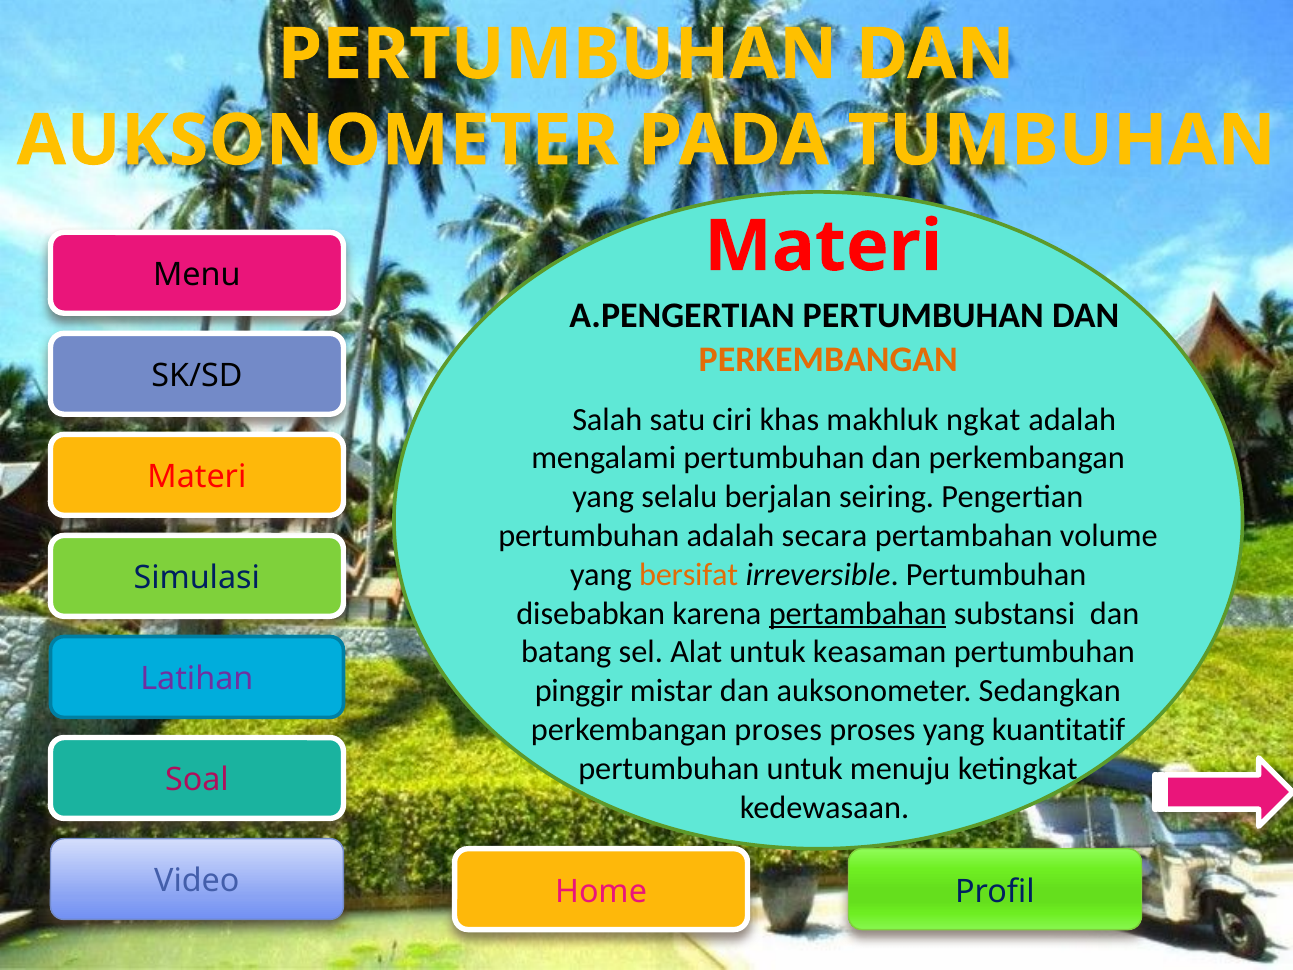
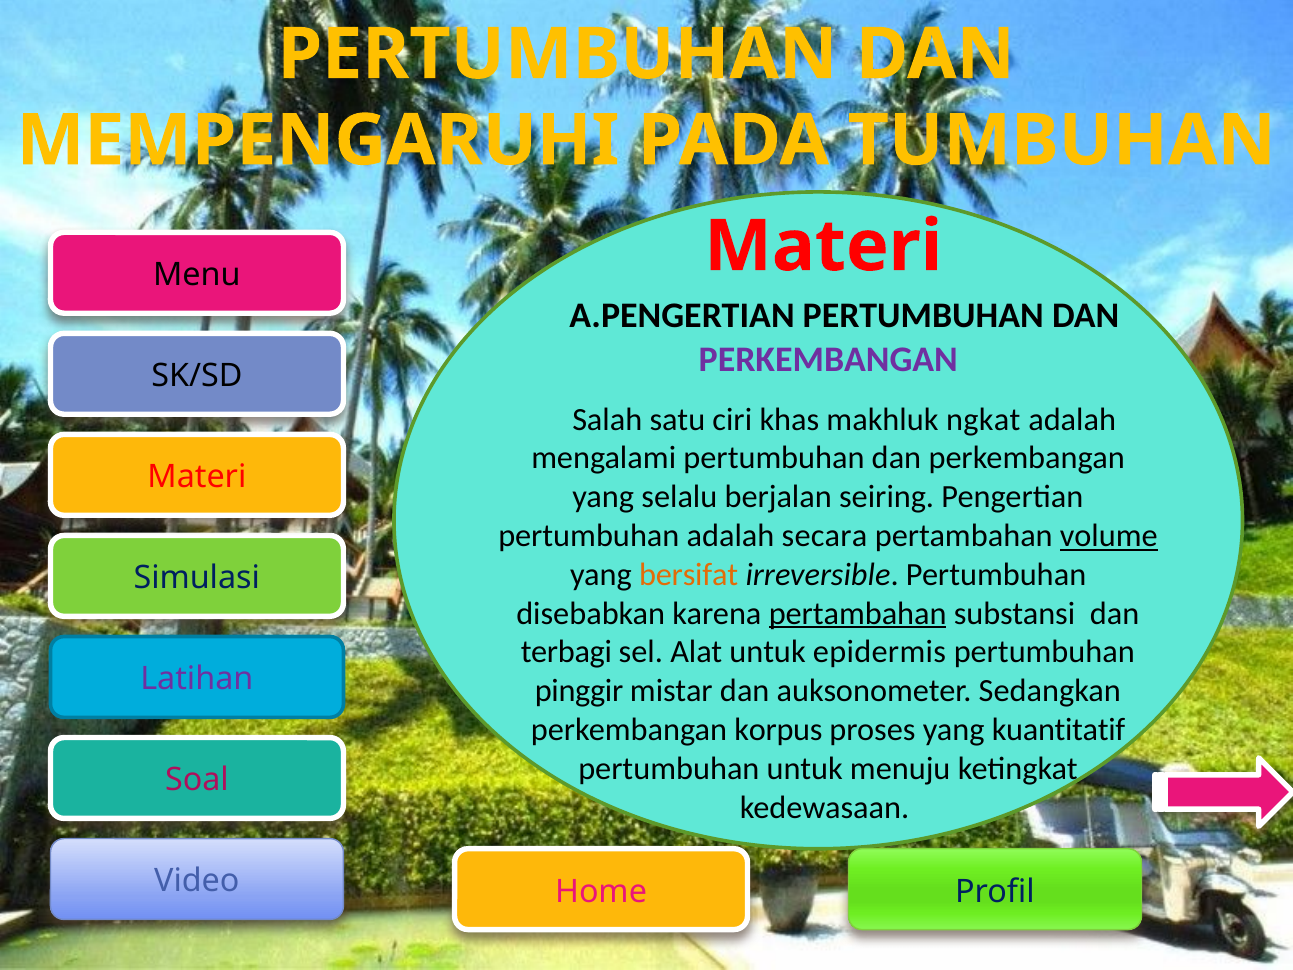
AUKSONOMETER at (318, 141): AUKSONOMETER -> MEMPENGARUHI
PERKEMBANGAN at (828, 359) colour: orange -> purple
volume underline: none -> present
batang: batang -> terbagi
keasaman: keasaman -> epidermis
perkembangan proses: proses -> korpus
